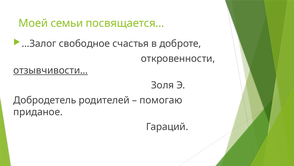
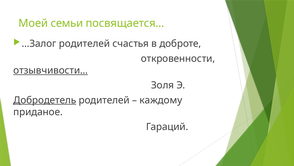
…Залог свободное: свободное -> родителей
Добродетель underline: none -> present
помогаю: помогаю -> каждому
